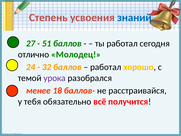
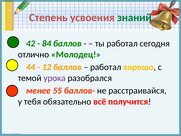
знаний colour: blue -> green
27: 27 -> 42
51: 51 -> 84
24: 24 -> 44
32: 32 -> 12
18: 18 -> 55
